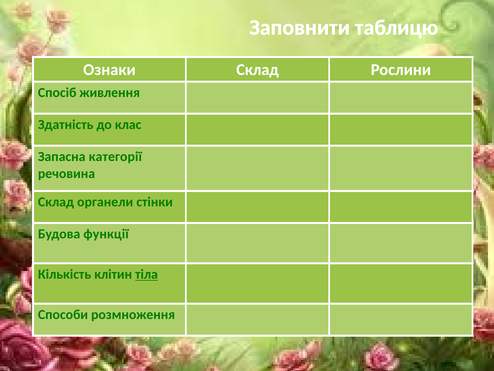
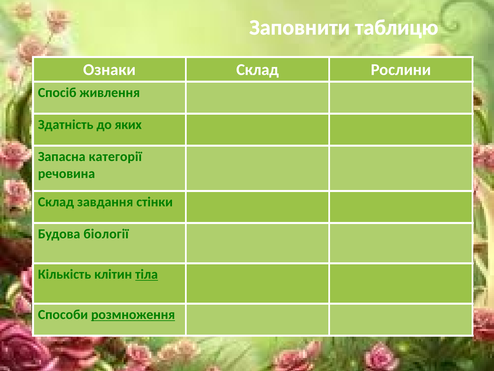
клас: клас -> яких
органели: органели -> завдання
функції: функції -> біології
розмноження underline: none -> present
